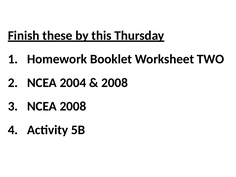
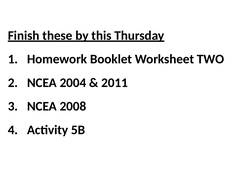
2008 at (115, 83): 2008 -> 2011
